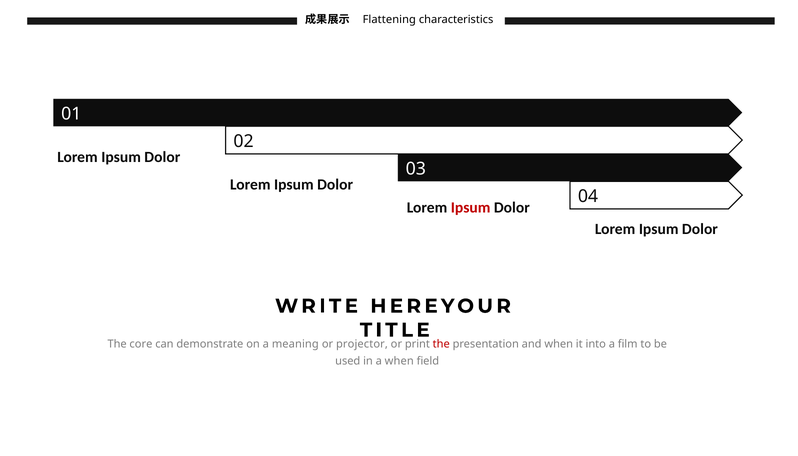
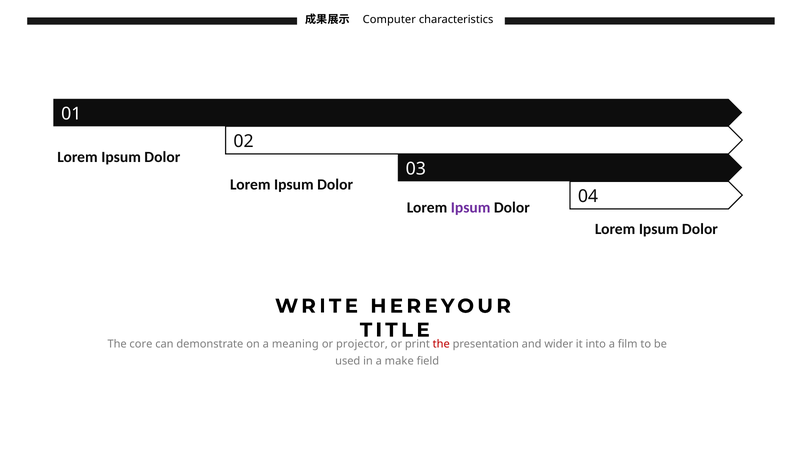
Flattening: Flattening -> Computer
Ipsum at (471, 207) colour: red -> purple
and when: when -> wider
a when: when -> make
